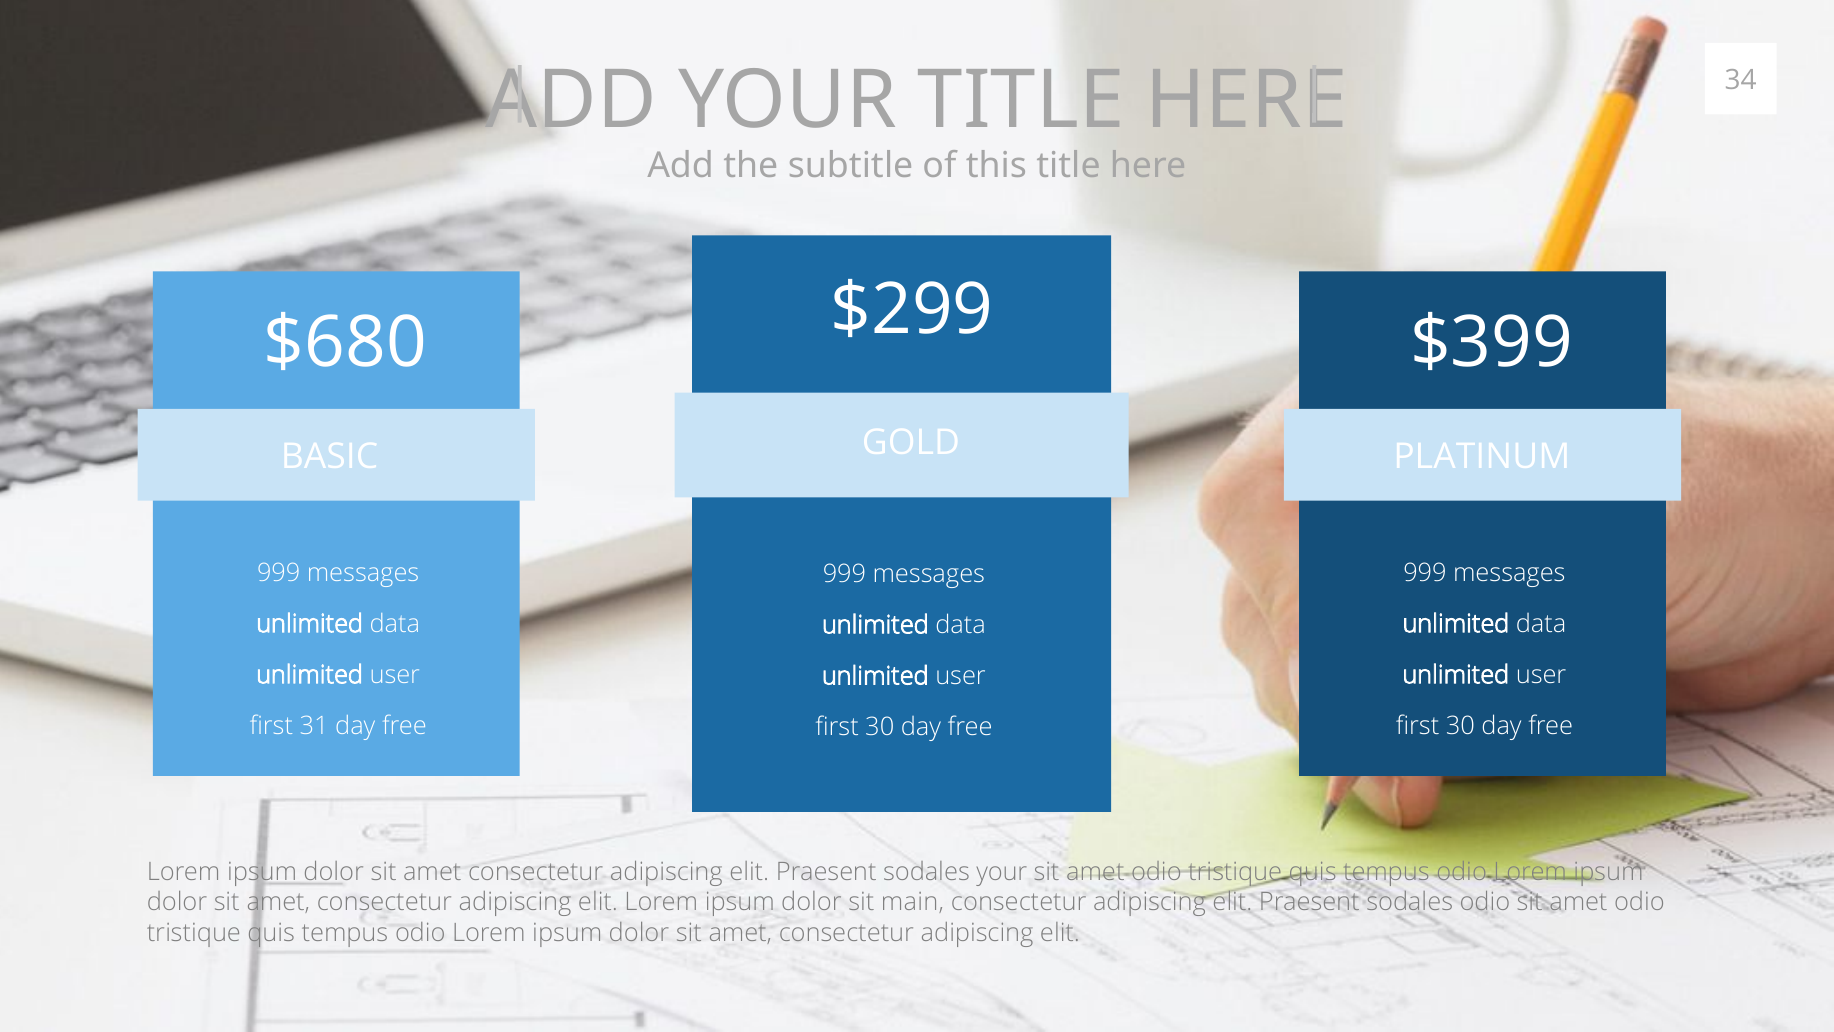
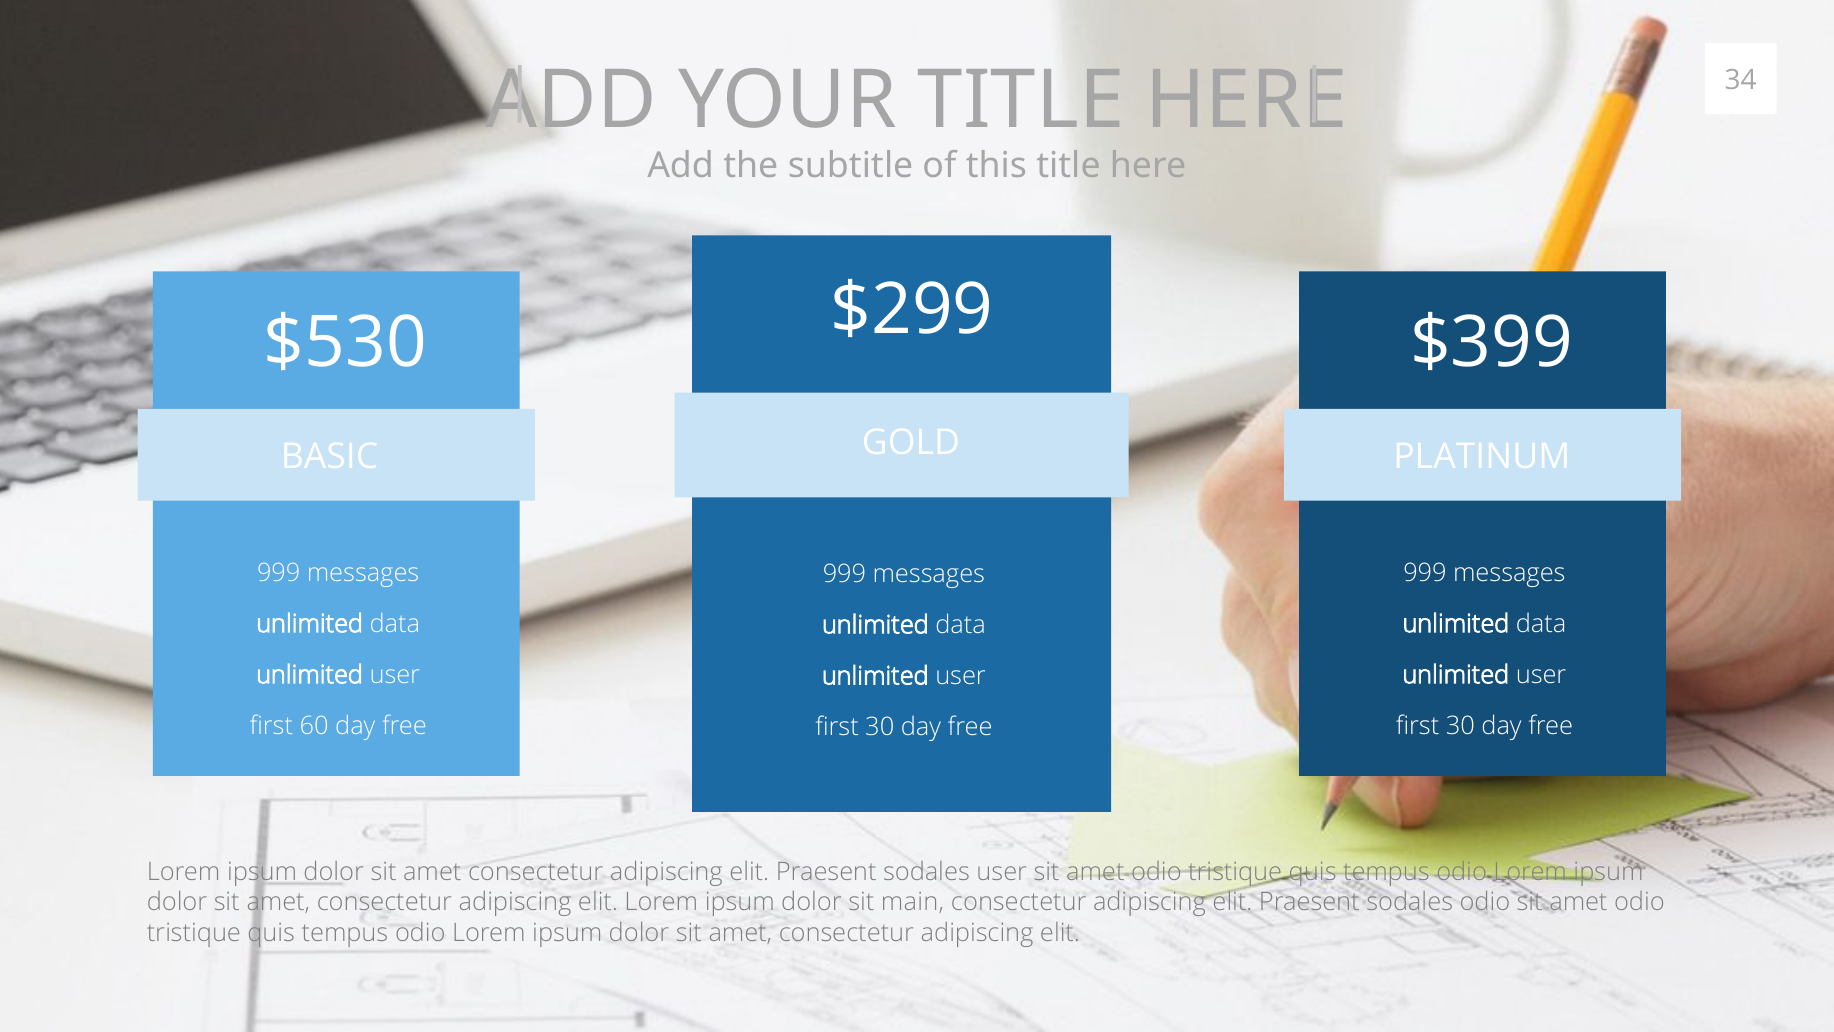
$680: $680 -> $530
31: 31 -> 60
sodales your: your -> user
